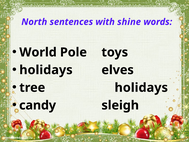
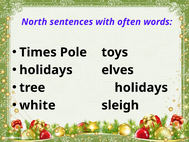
shine: shine -> often
World: World -> Times
candy: candy -> white
